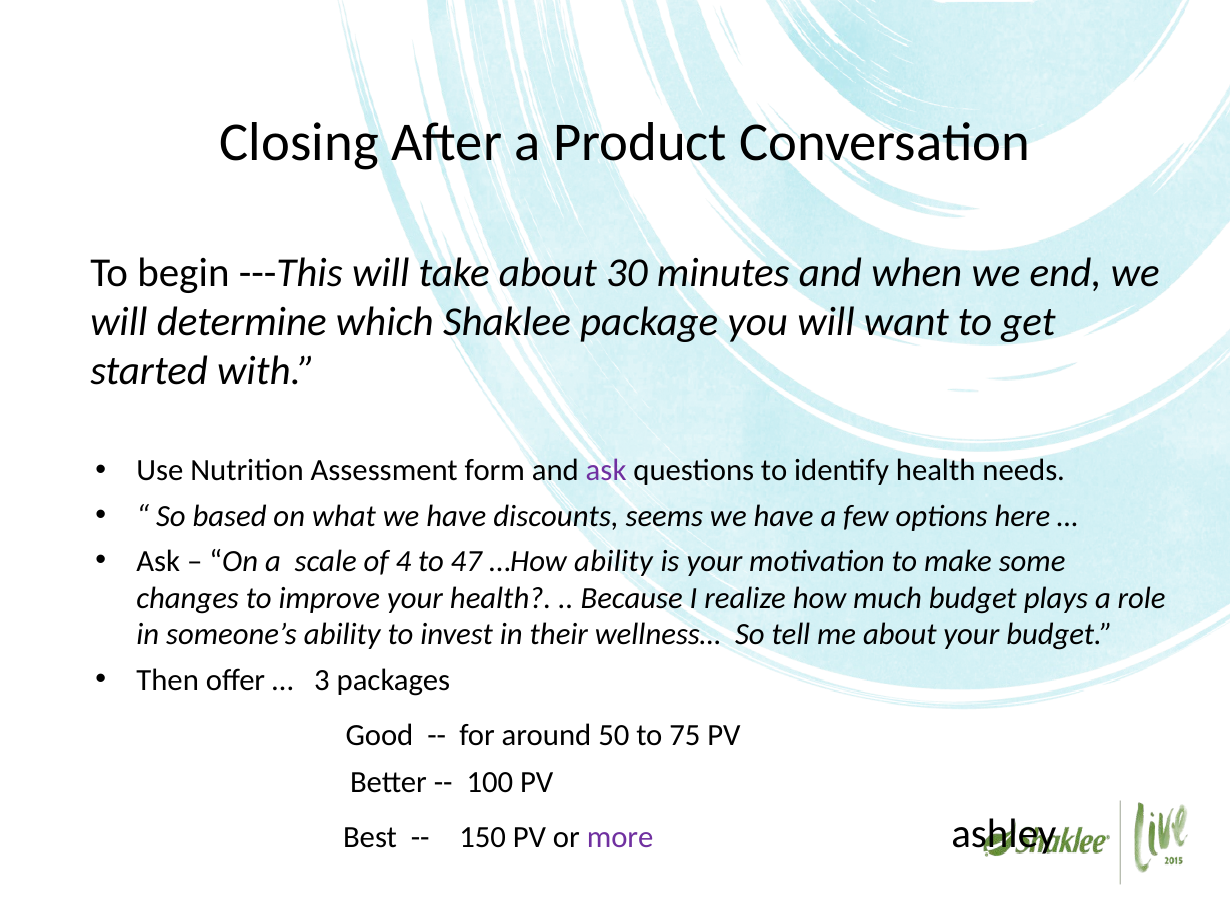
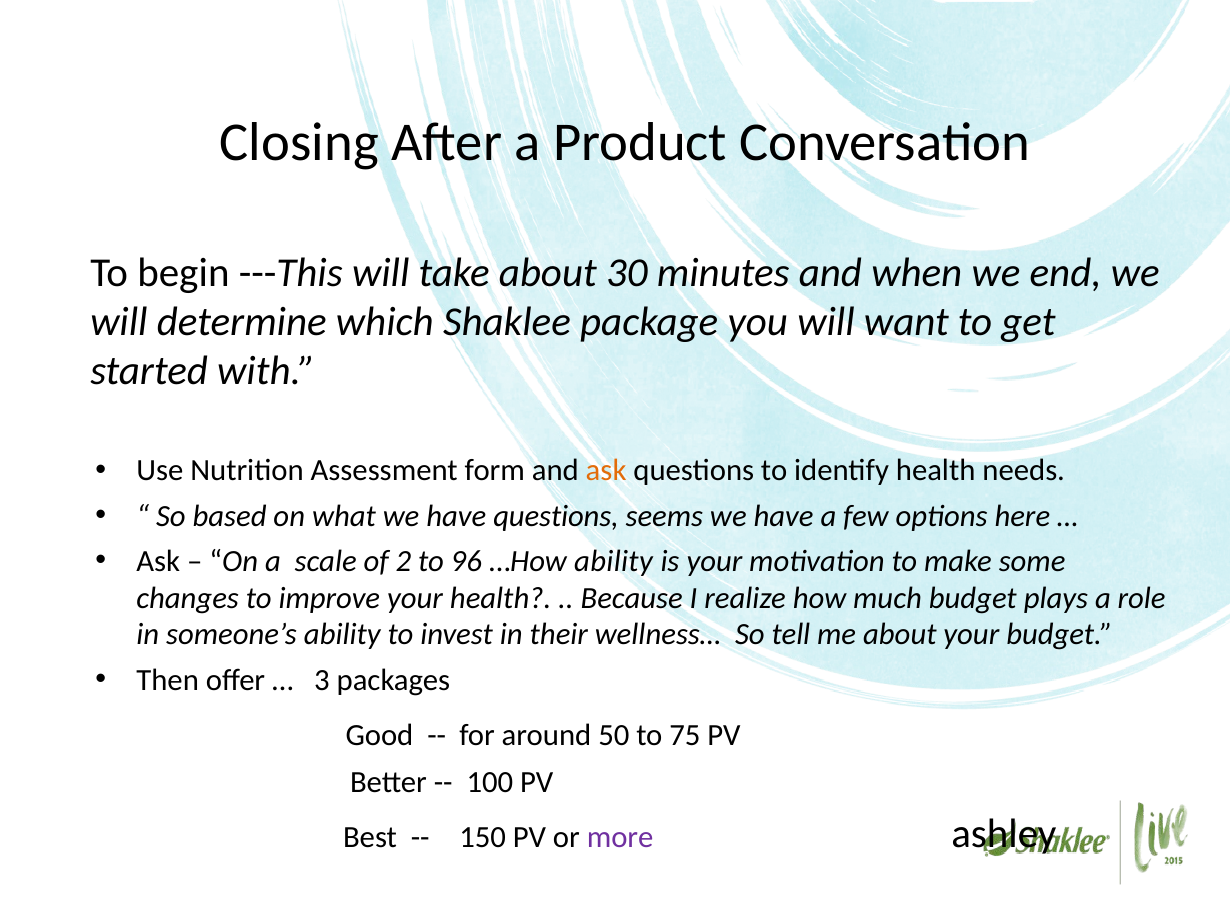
ask at (606, 471) colour: purple -> orange
have discounts: discounts -> questions
4: 4 -> 2
47: 47 -> 96
